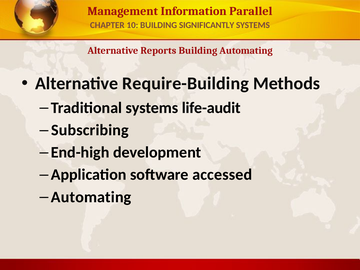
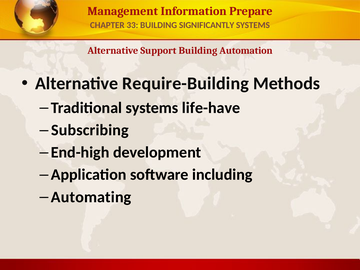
Parallel: Parallel -> Prepare
10: 10 -> 33
Reports: Reports -> Support
Building Automating: Automating -> Automation
life-audit: life-audit -> life-have
accessed: accessed -> including
